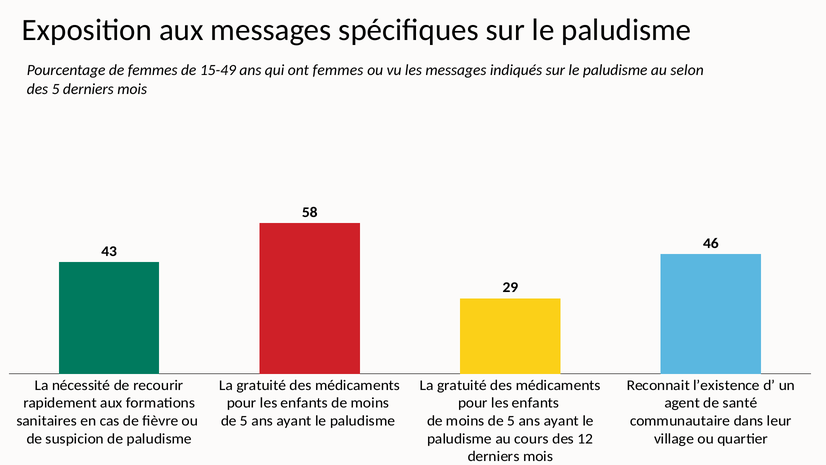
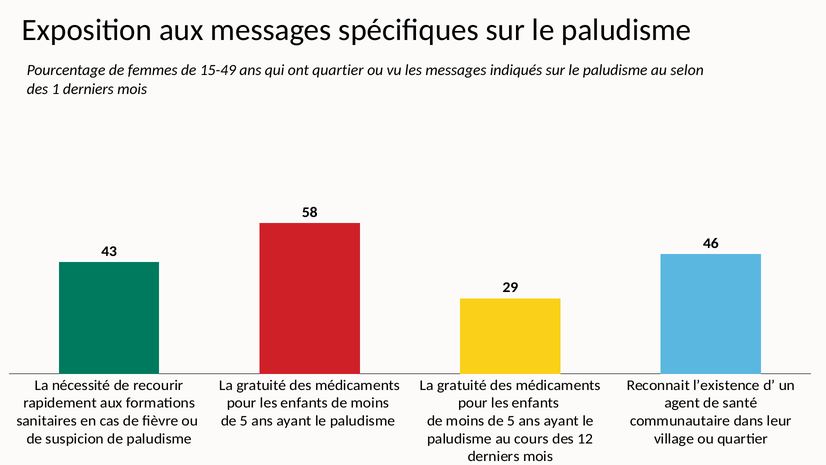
ont femmes: femmes -> quartier
des 5: 5 -> 1
